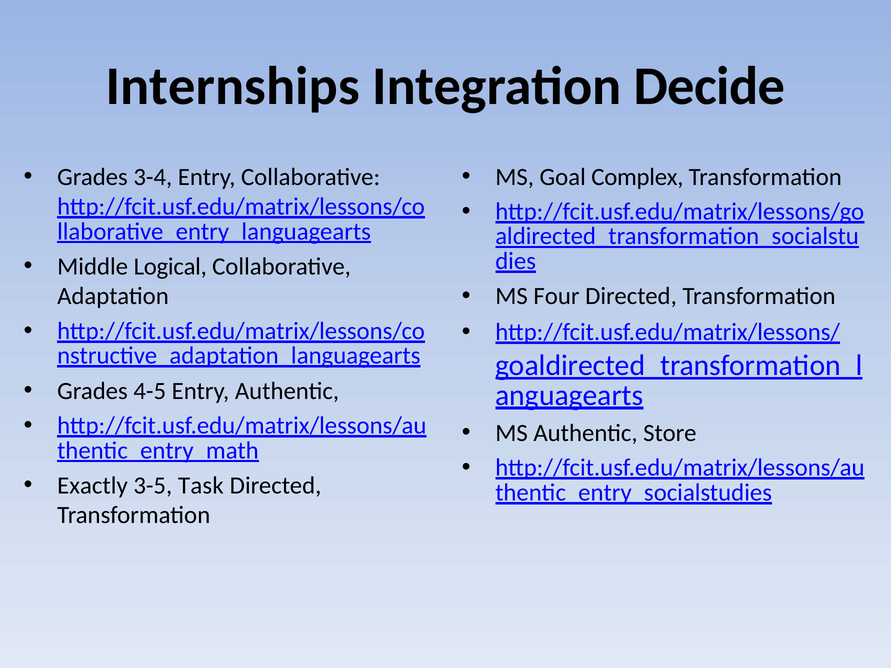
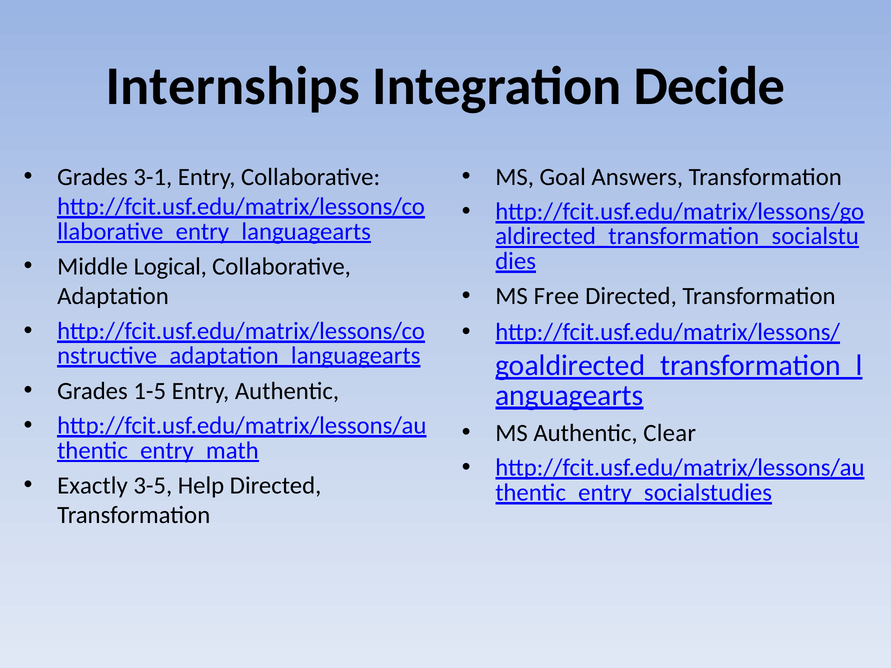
3-4: 3-4 -> 3-1
Complex: Complex -> Answers
Four: Four -> Free
4-5: 4-5 -> 1-5
Store: Store -> Clear
Task: Task -> Help
